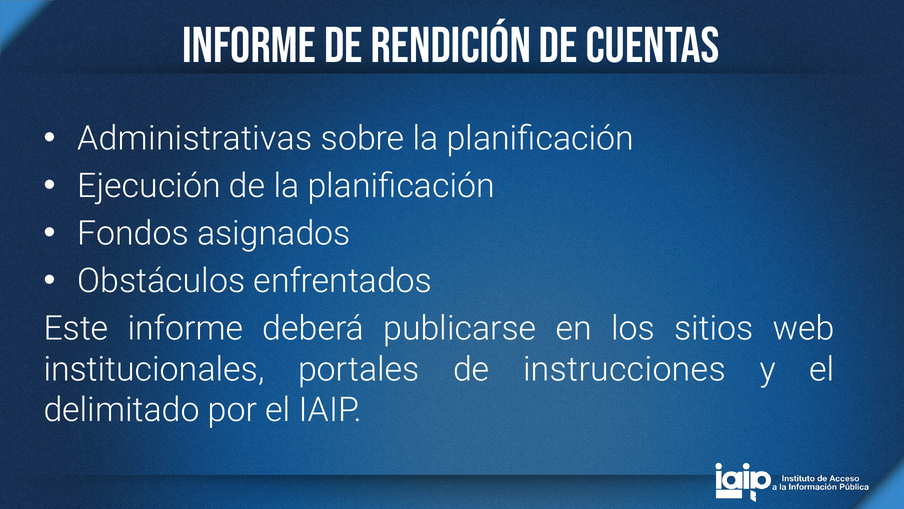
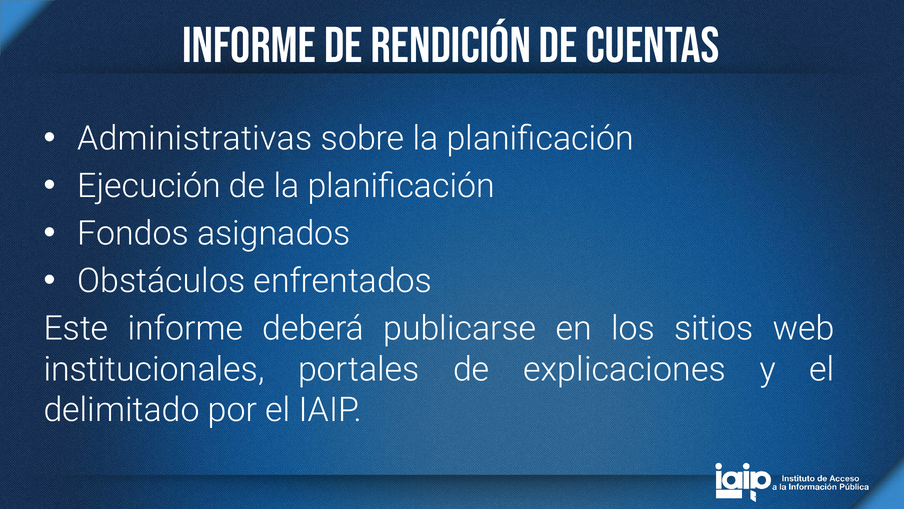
instrucciones: instrucciones -> explicaciones
